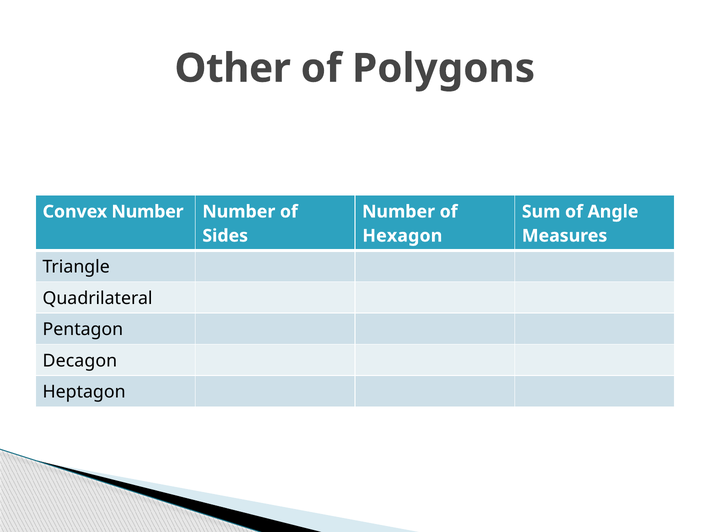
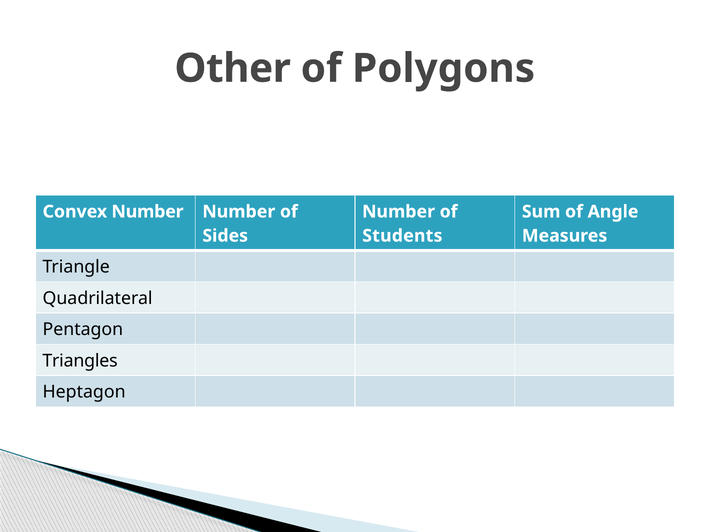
Hexagon: Hexagon -> Students
Decagon: Decagon -> Triangles
